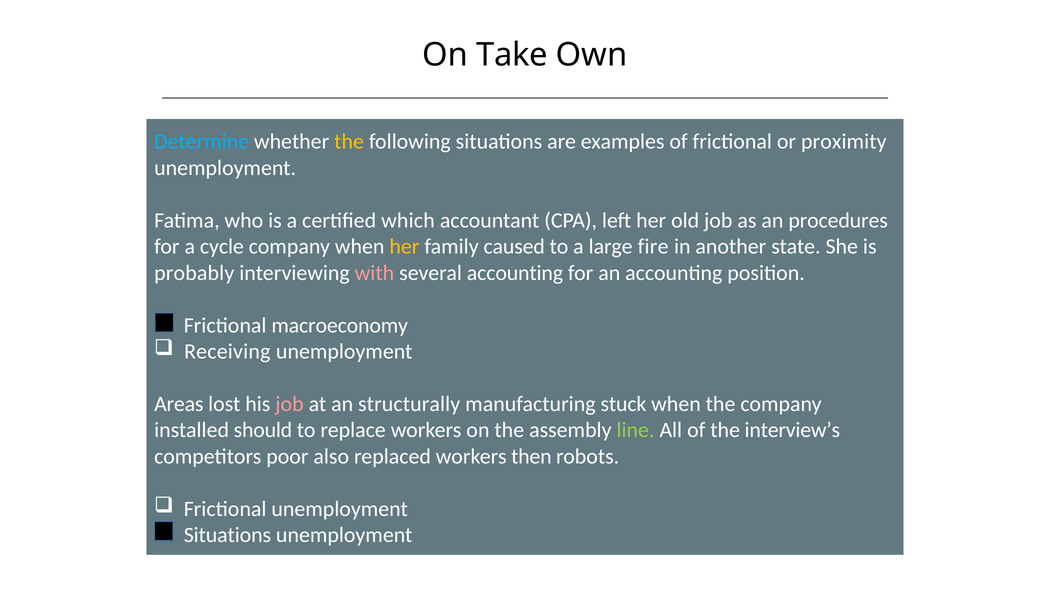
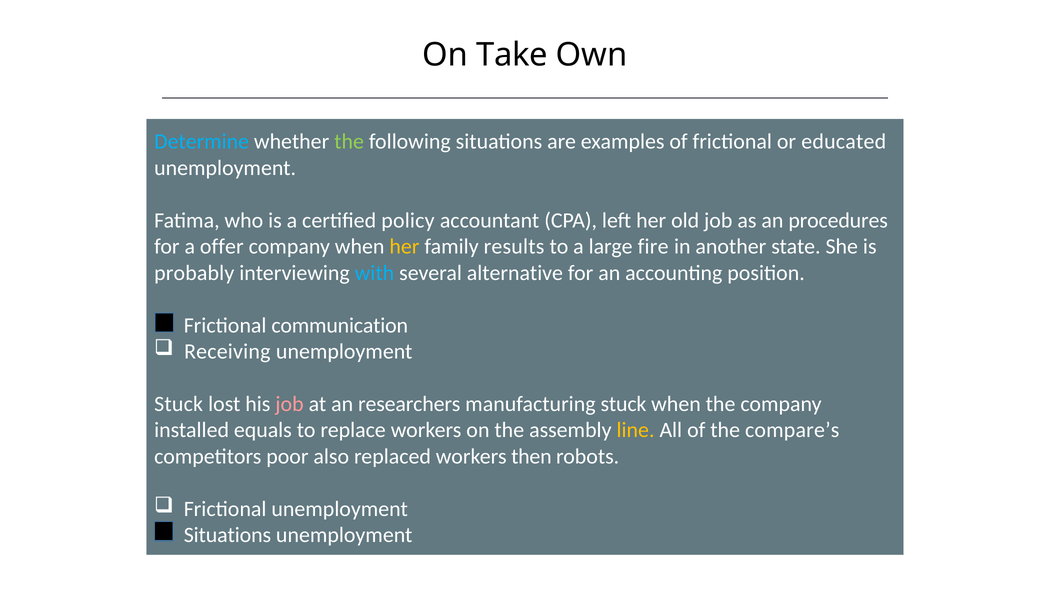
the at (349, 142) colour: yellow -> light green
proximity: proximity -> educated
which: which -> policy
cycle: cycle -> offer
caused: caused -> results
with colour: pink -> light blue
several accounting: accounting -> alternative
macroeconomy: macroeconomy -> communication
Areas at (179, 404): Areas -> Stuck
structurally: structurally -> researchers
should: should -> equals
line colour: light green -> yellow
interview’s: interview’s -> compare’s
